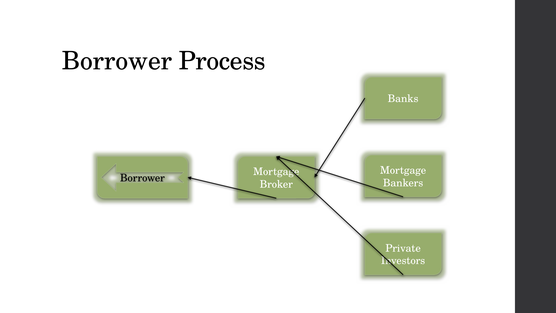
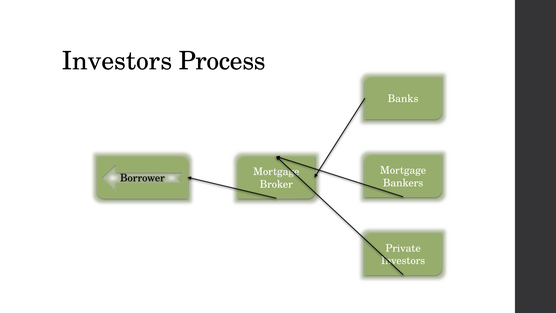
Borrower at (117, 61): Borrower -> Investors
